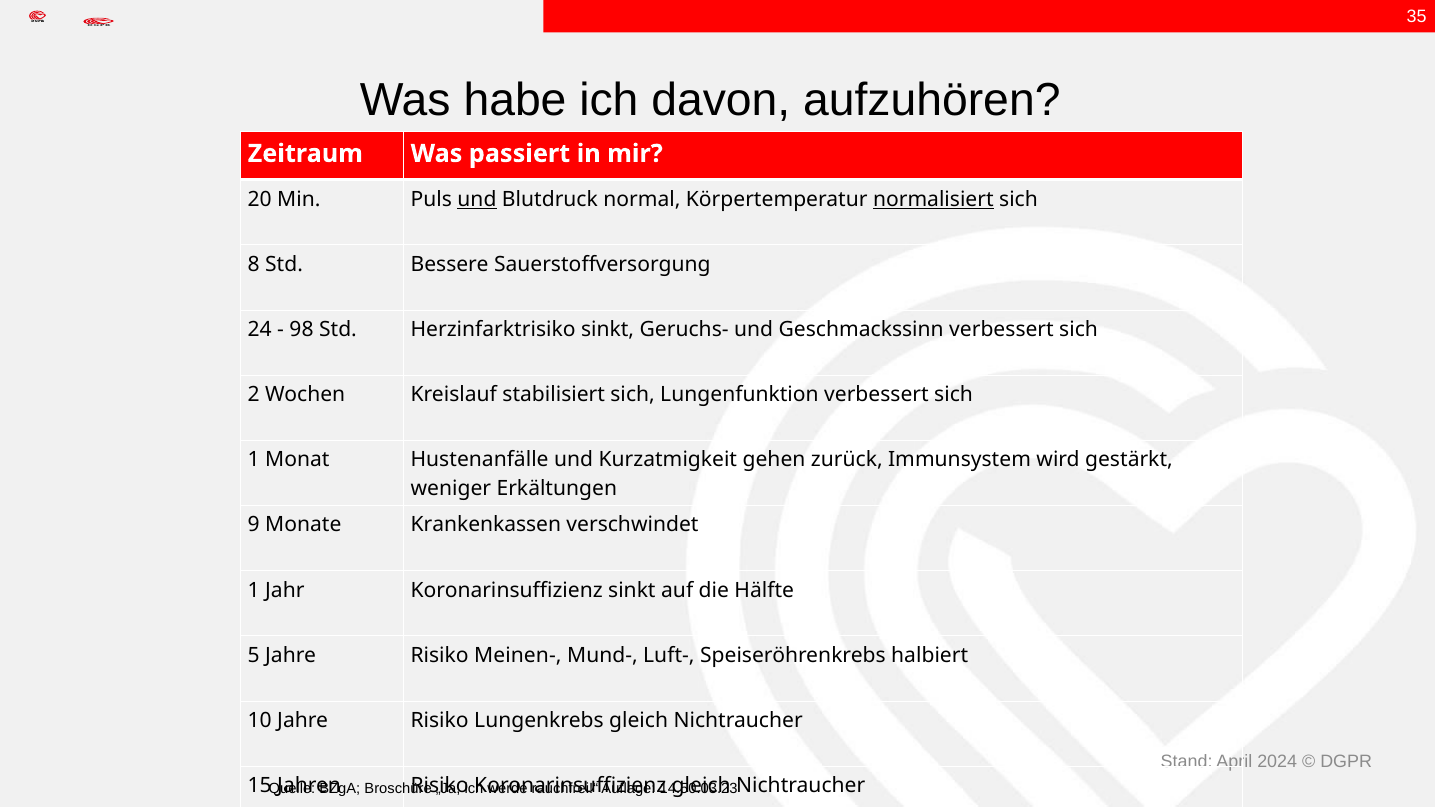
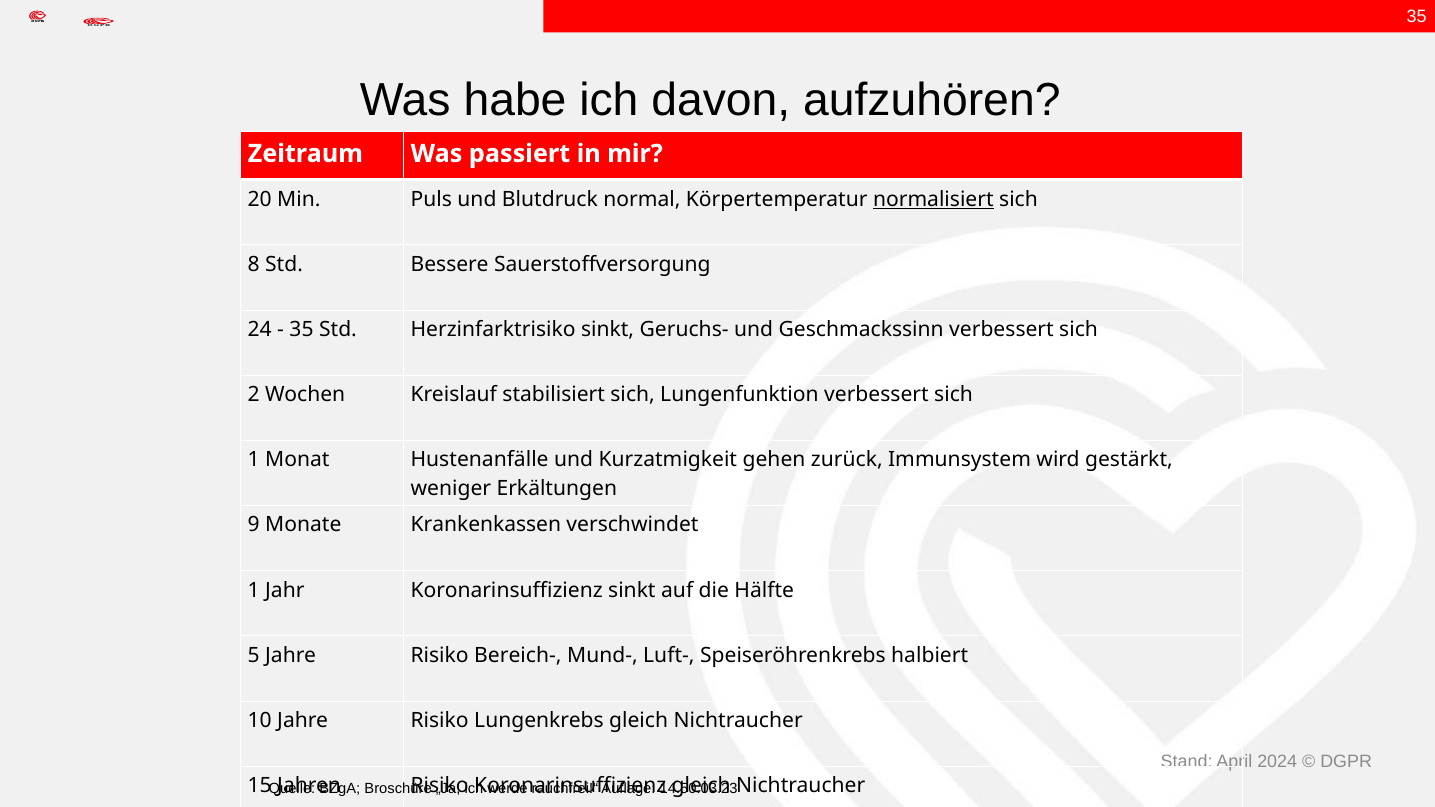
und at (477, 199) underline: present -> none
98 at (302, 330): 98 -> 35
Meinen-: Meinen- -> Bereich-
